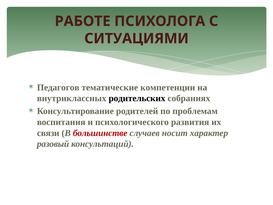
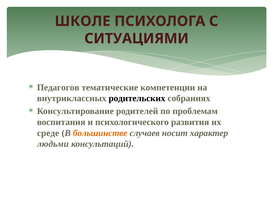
РАБОТЕ: РАБОТЕ -> ШКОЛЕ
связи: связи -> среде
большинстве colour: red -> orange
разовый: разовый -> людьми
